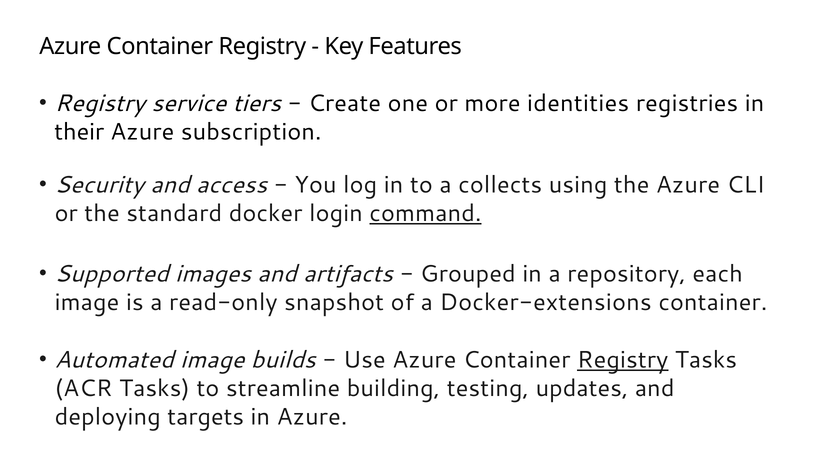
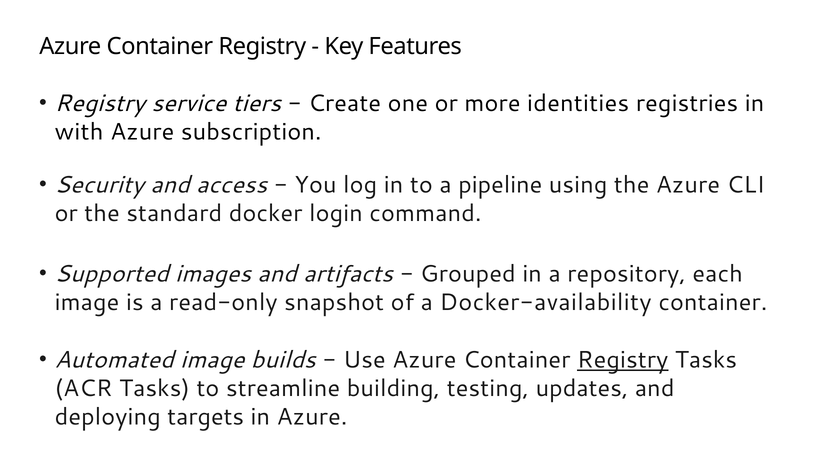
their: their -> with
collects: collects -> pipeline
command underline: present -> none
Docker-extensions: Docker-extensions -> Docker-availability
